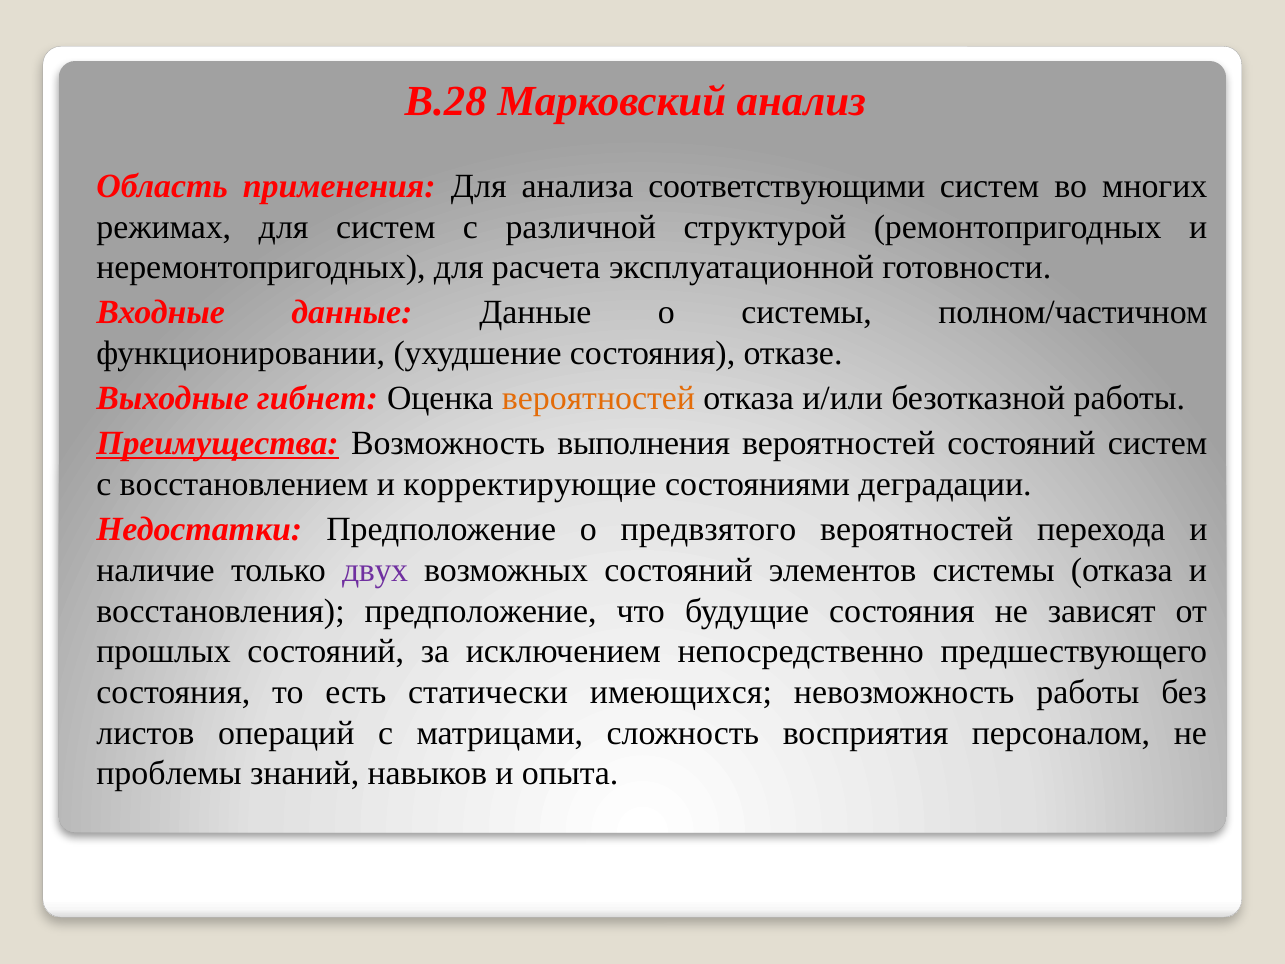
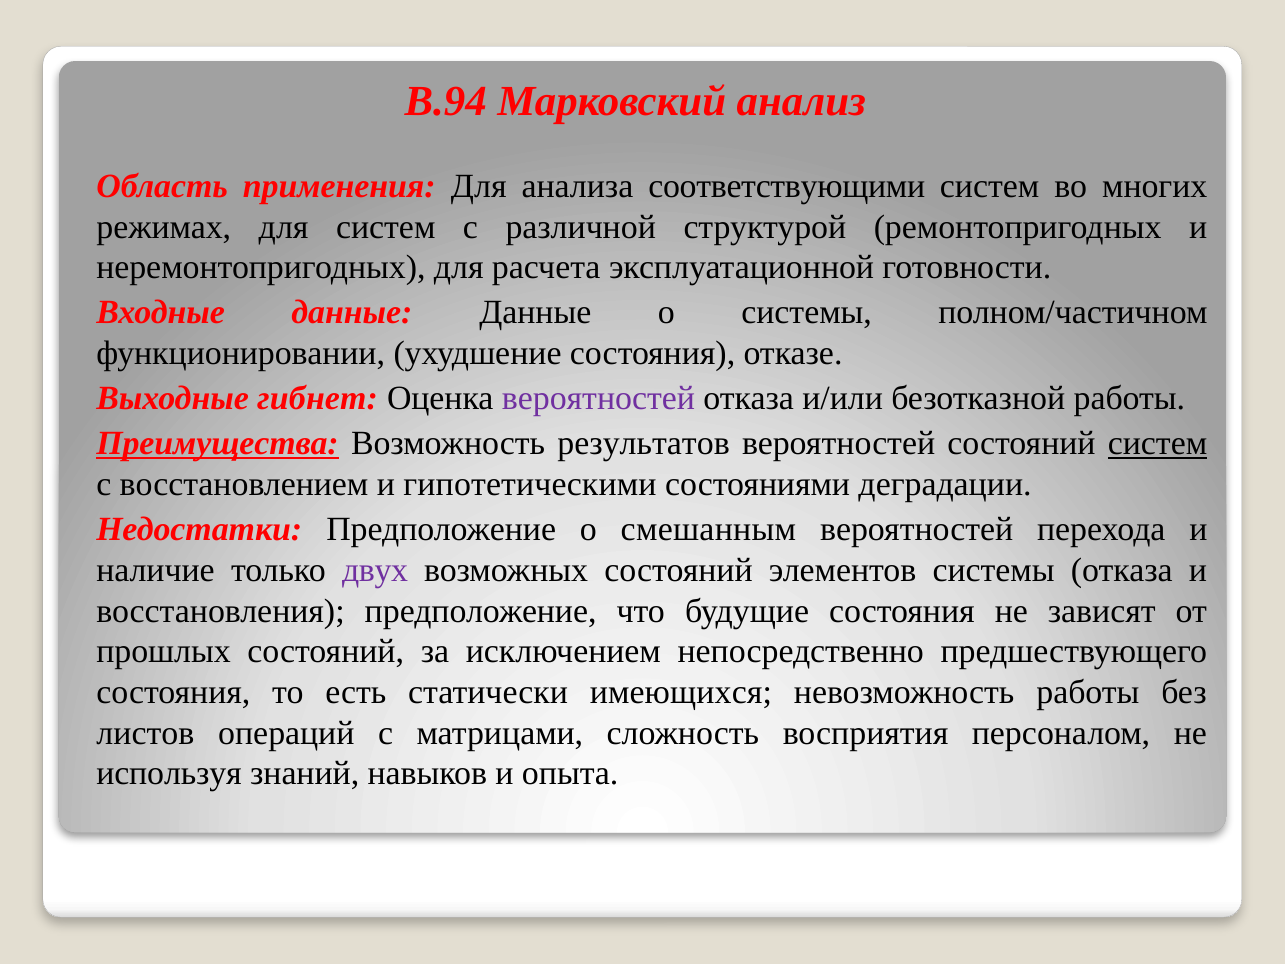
В.28: В.28 -> В.94
вероятностей at (598, 398) colour: orange -> purple
выполнения: выполнения -> результатов
систем at (1158, 444) underline: none -> present
корректирующие: корректирующие -> гипотетическими
предвзятого: предвзятого -> смешанным
проблемы: проблемы -> используя
